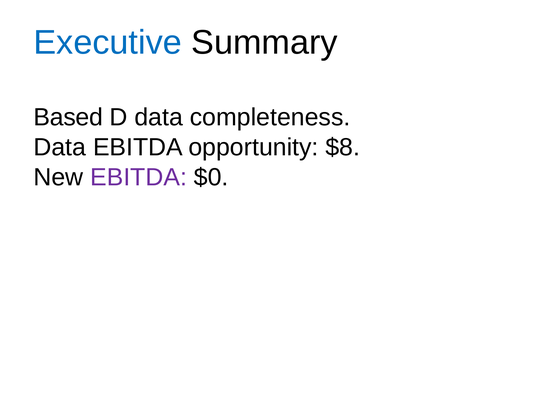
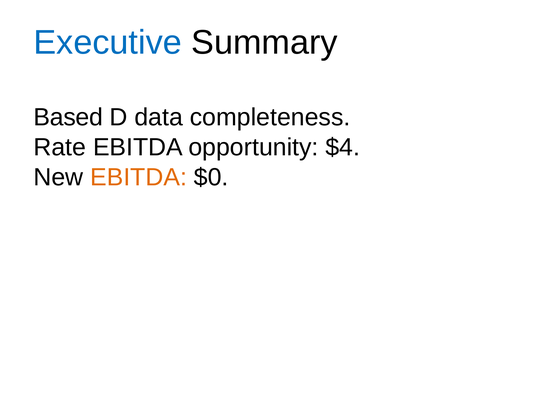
Data at (60, 147): Data -> Rate
$8: $8 -> $4
EBITDA at (139, 177) colour: purple -> orange
